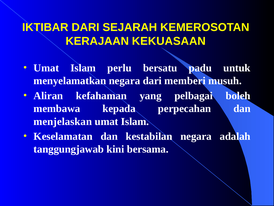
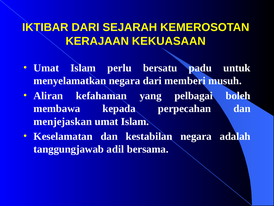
menjelaskan: menjelaskan -> menjejaskan
kini: kini -> adil
